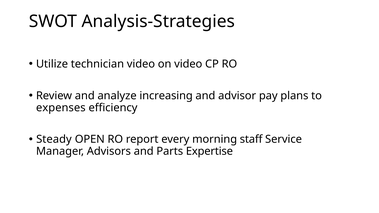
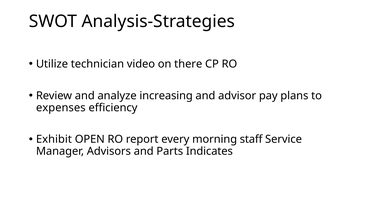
on video: video -> there
Steady: Steady -> Exhibit
Expertise: Expertise -> Indicates
